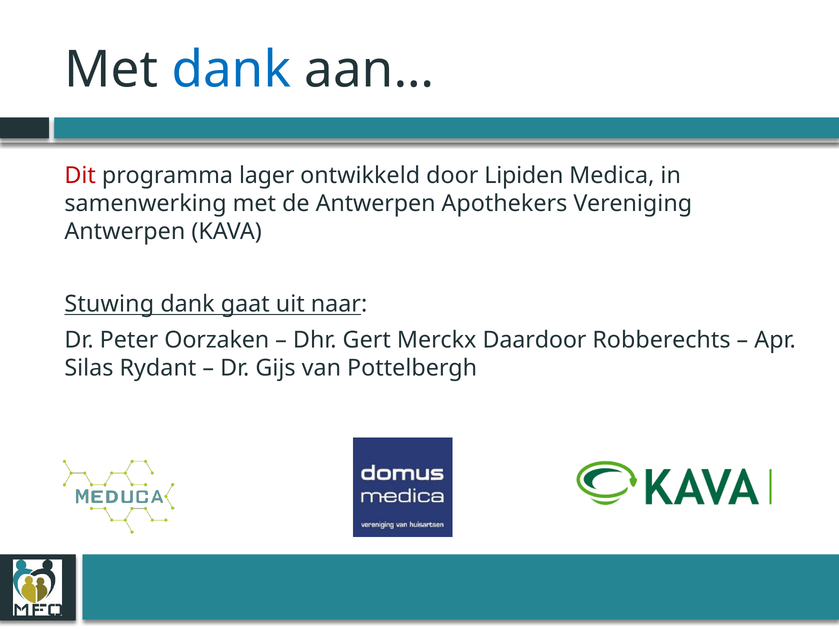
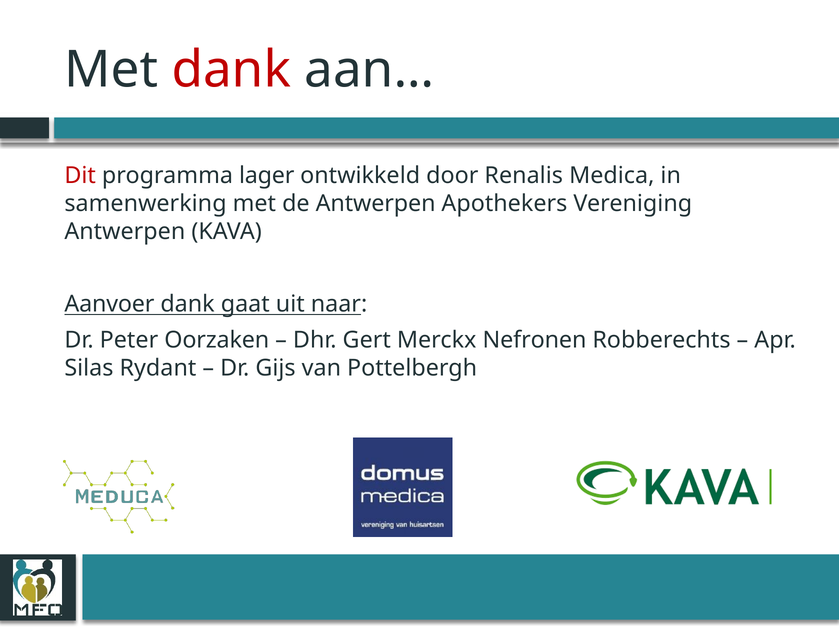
dank at (231, 70) colour: blue -> red
Lipiden: Lipiden -> Renalis
Stuwing: Stuwing -> Aanvoer
Daardoor: Daardoor -> Nefronen
